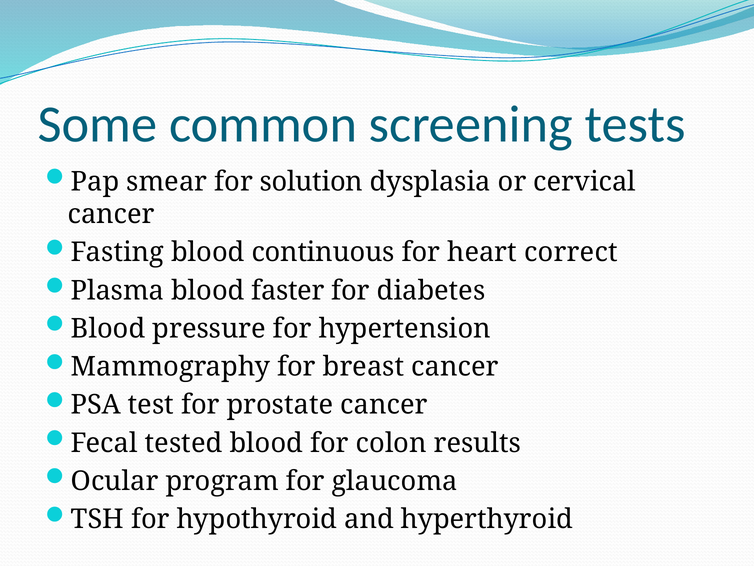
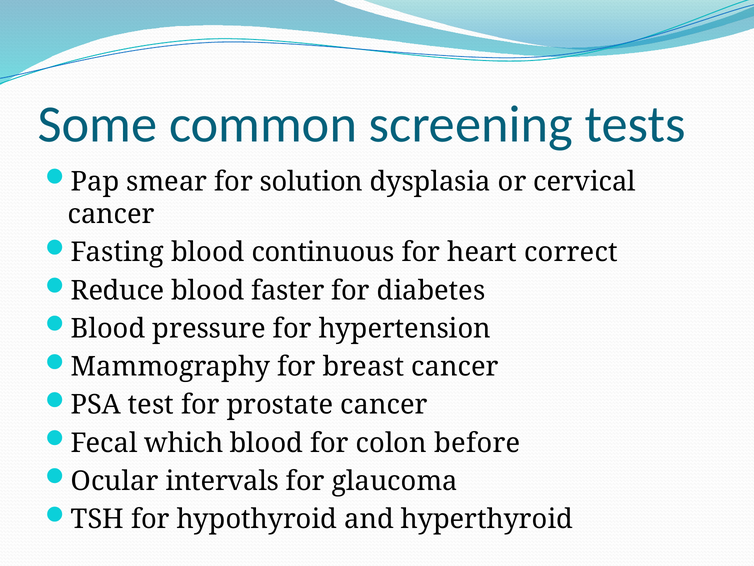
Plasma: Plasma -> Reduce
tested: tested -> which
results: results -> before
program: program -> intervals
